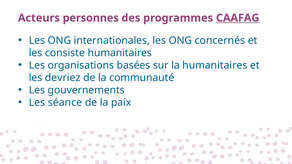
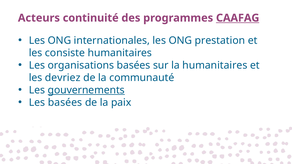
personnes: personnes -> continuité
concernés: concernés -> prestation
gouvernements underline: none -> present
Les séance: séance -> basées
